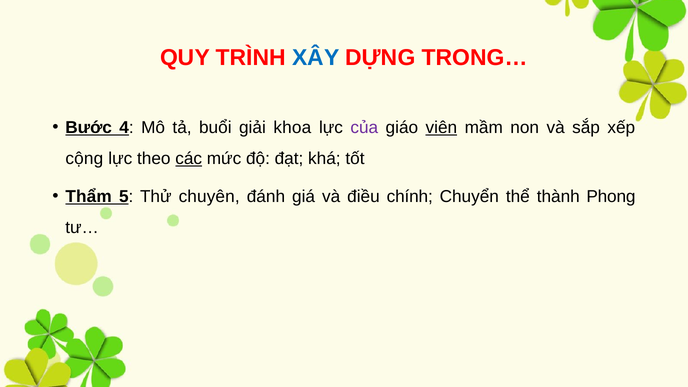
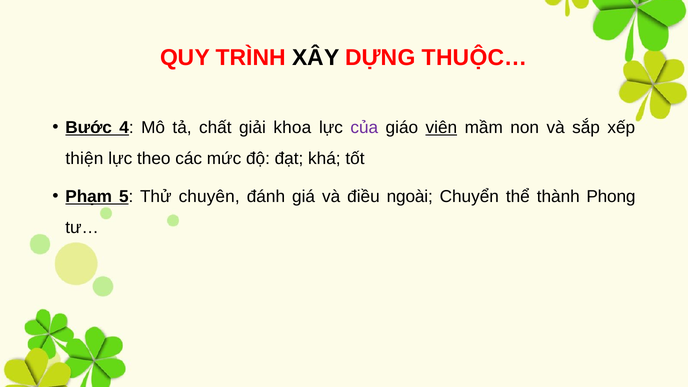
XÂY colour: blue -> black
TRONG…: TRONG… -> THUỘC…
buổi: buổi -> chất
cộng: cộng -> thiện
các underline: present -> none
Thẩm: Thẩm -> Phạm
chính: chính -> ngoài
